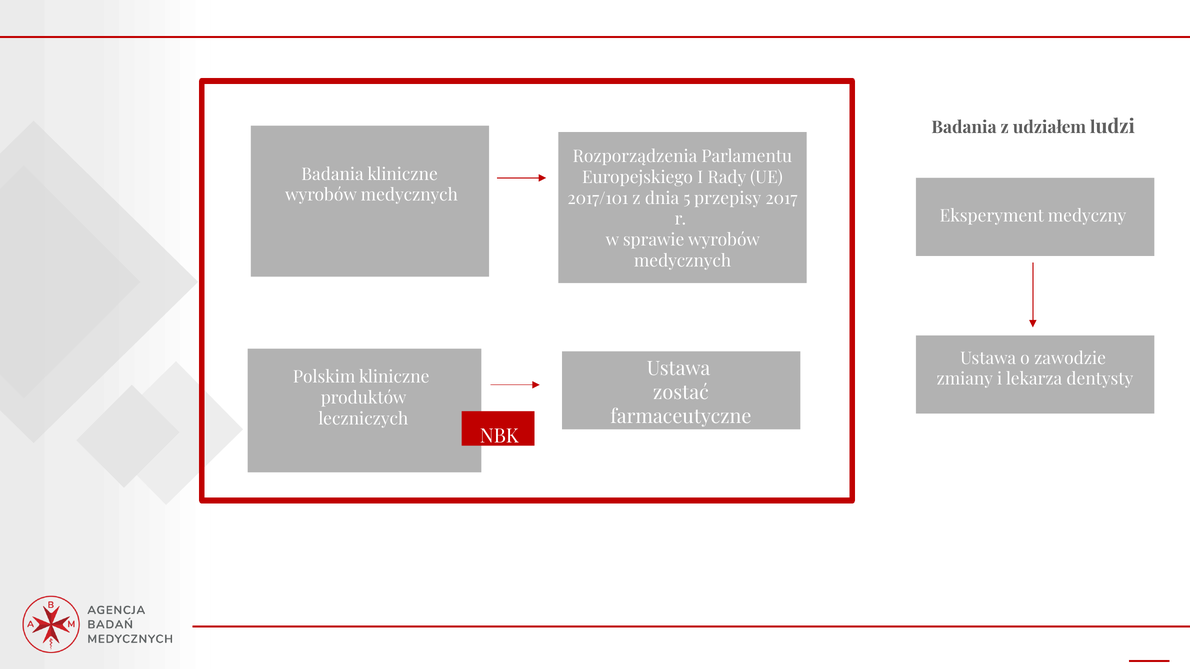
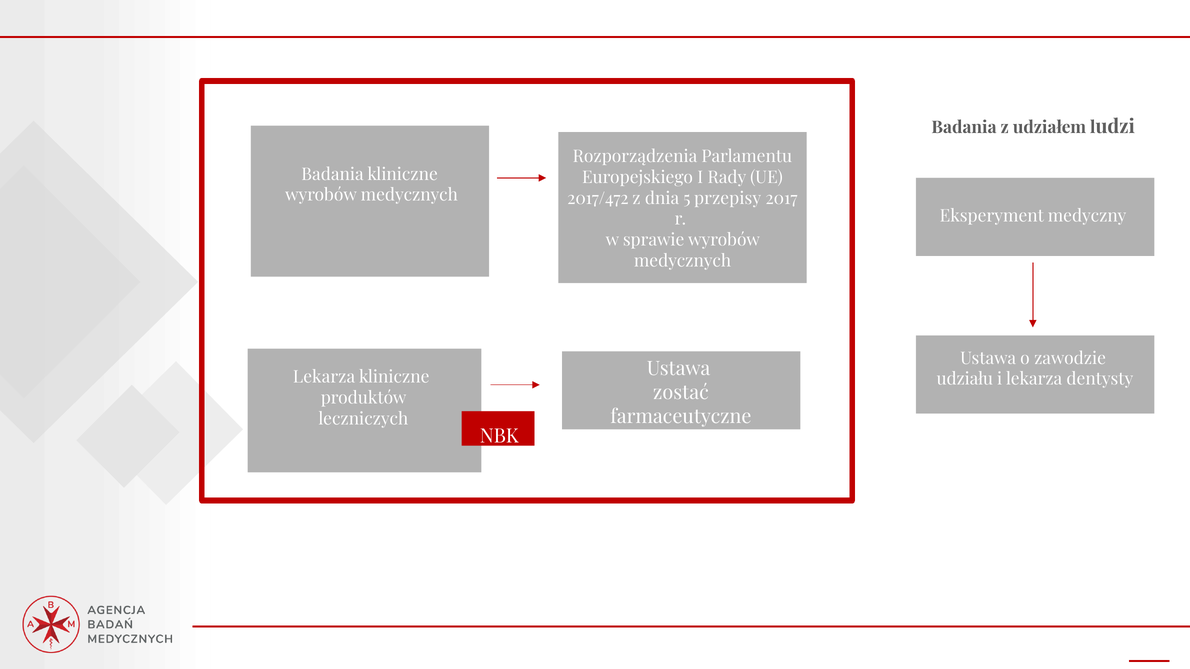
2017/101: 2017/101 -> 2017/472
Polskim at (324, 377): Polskim -> Lekarza
zmiany: zmiany -> udziału
